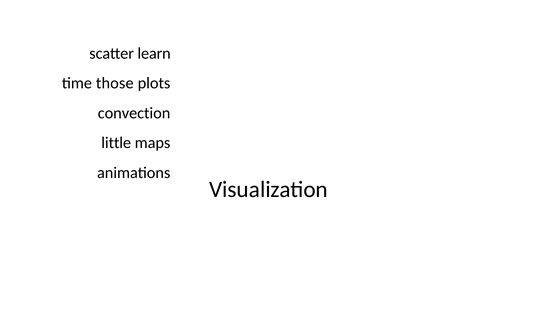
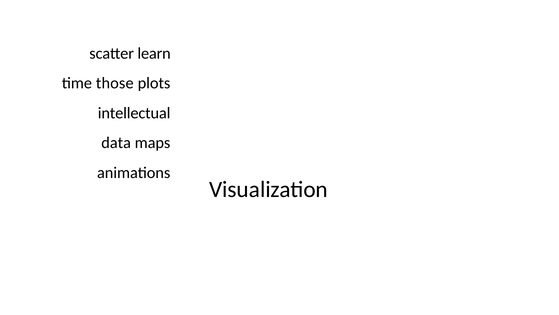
convection: convection -> intellectual
little: little -> data
